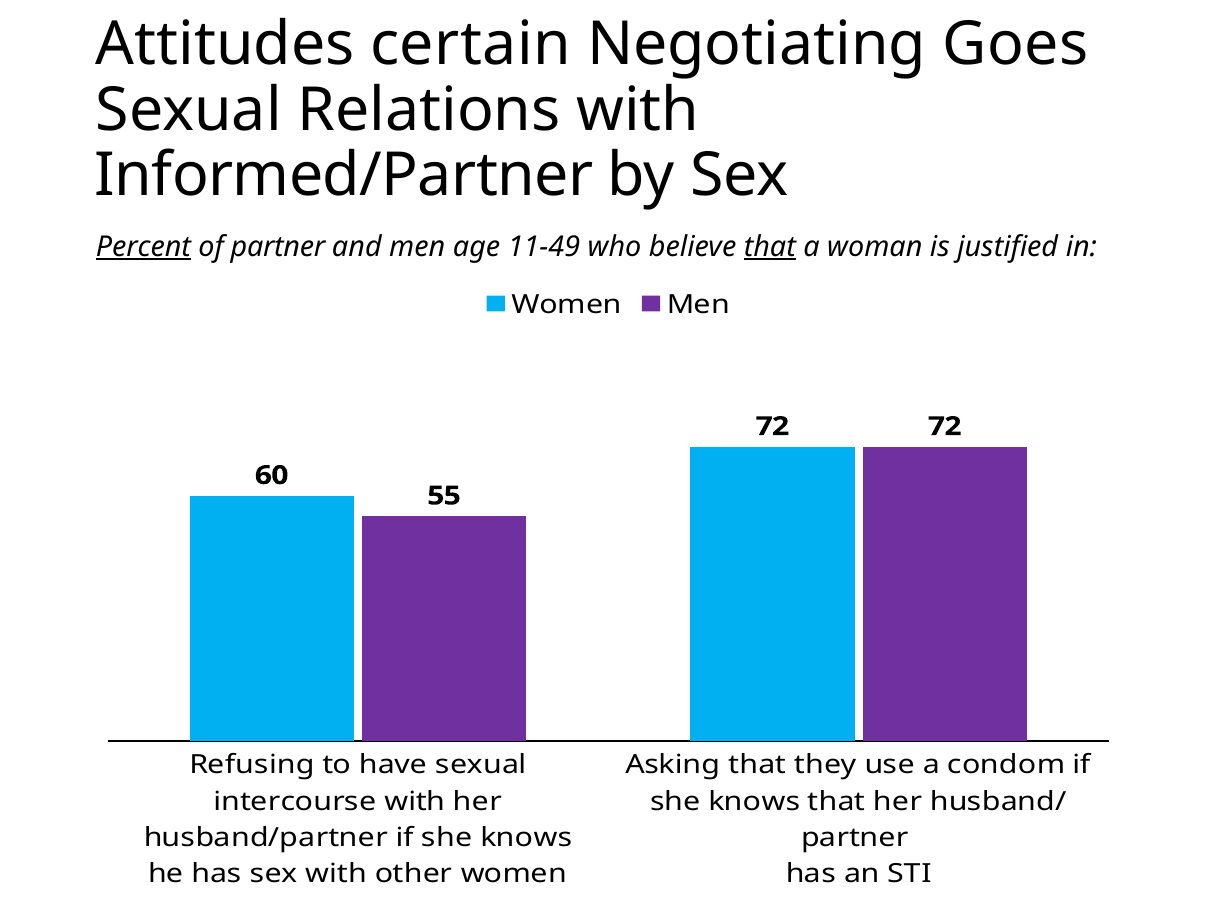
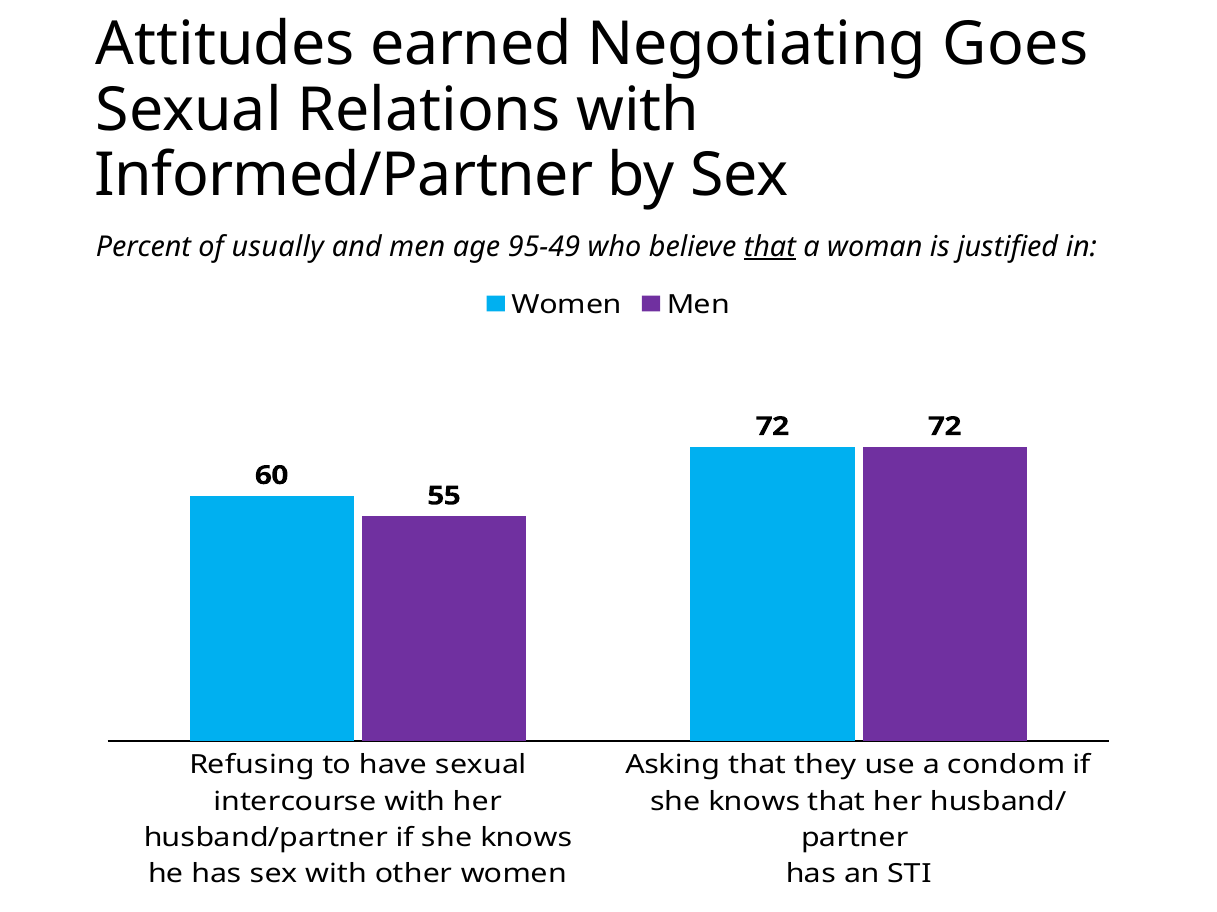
certain: certain -> earned
Percent underline: present -> none
of partner: partner -> usually
11-49: 11-49 -> 95-49
